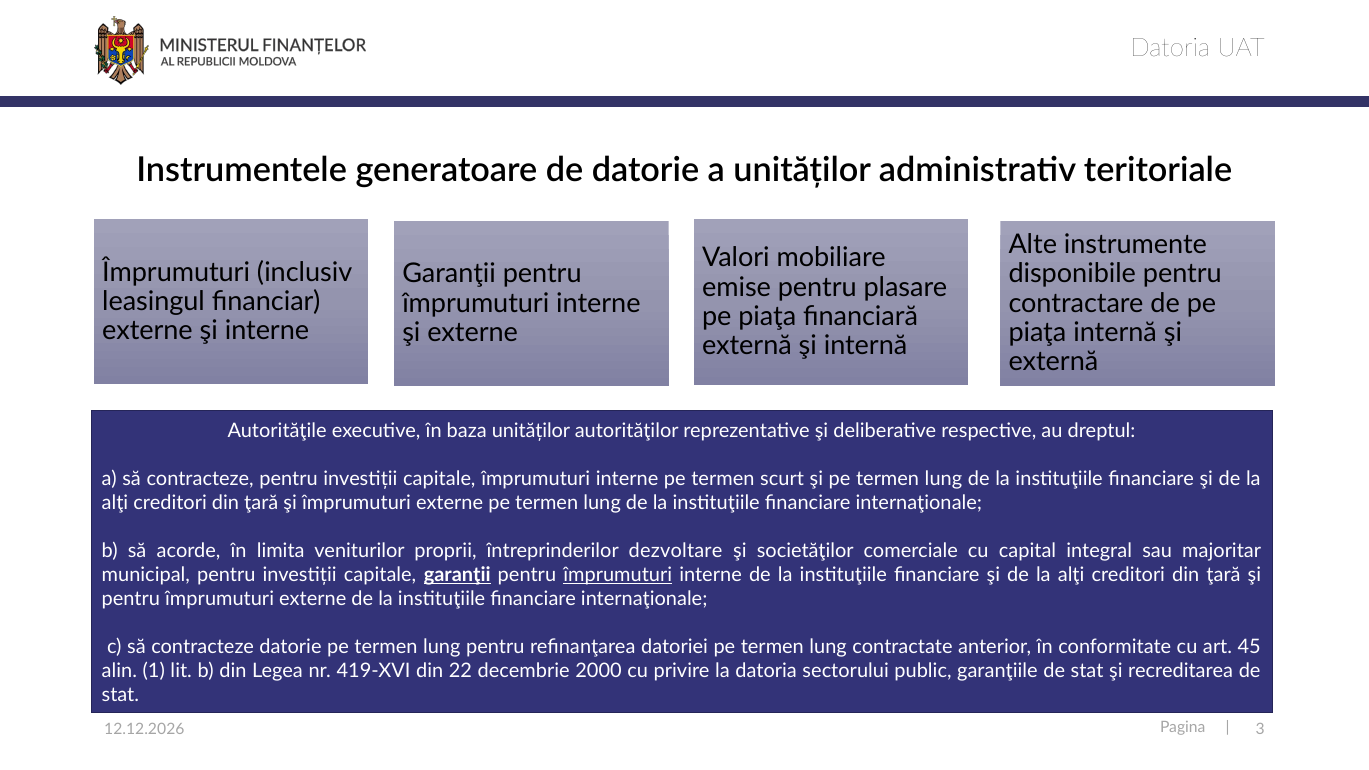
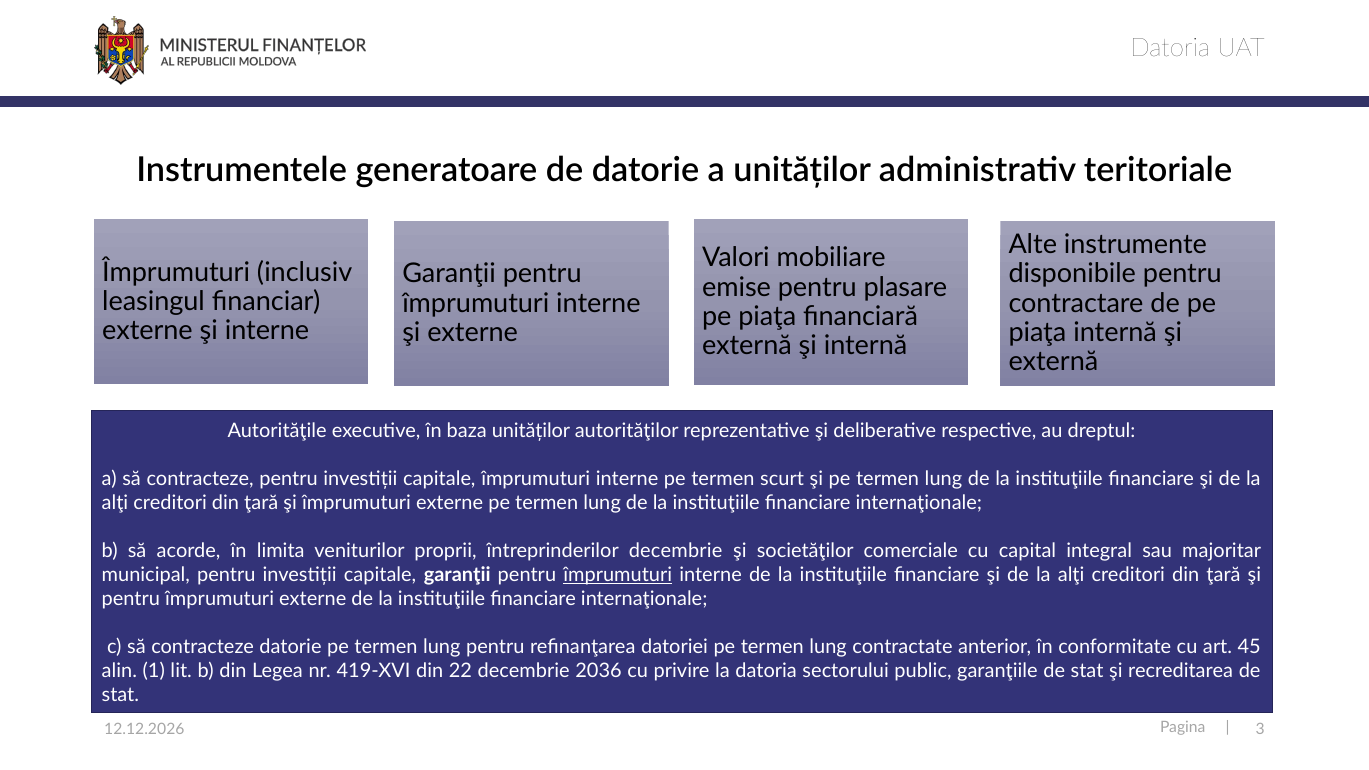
întreprinderilor dezvoltare: dezvoltare -> decembrie
garanţii at (457, 575) underline: present -> none
2000: 2000 -> 2036
